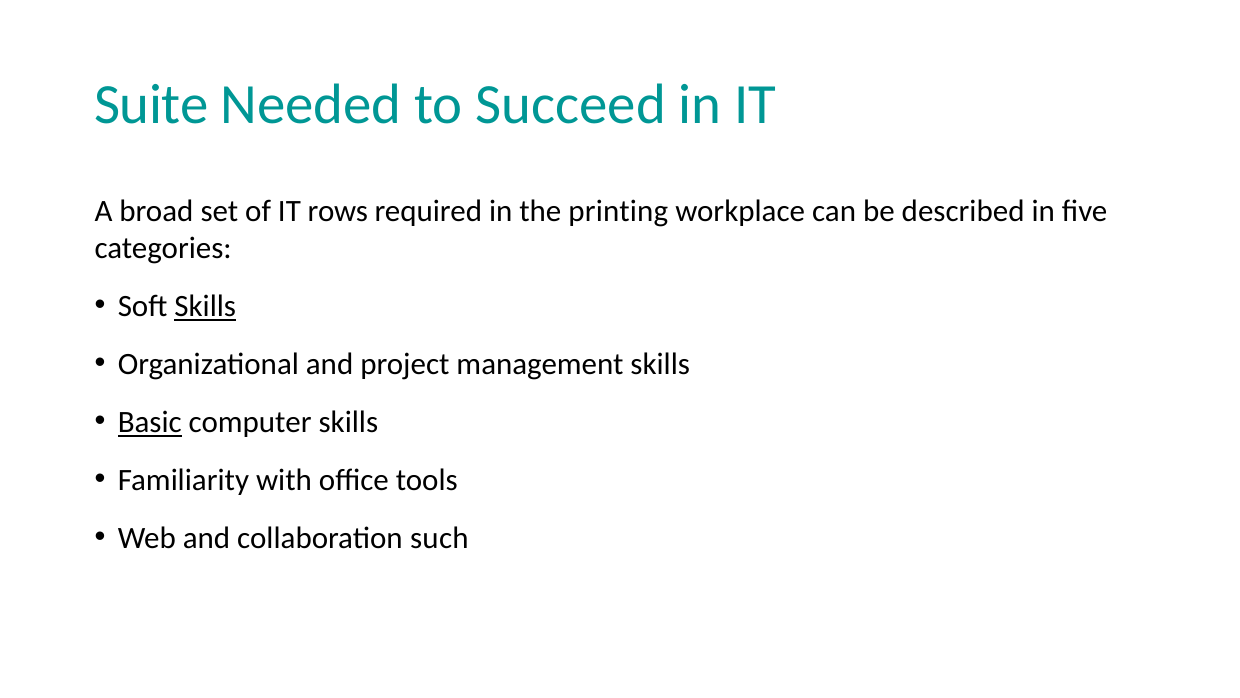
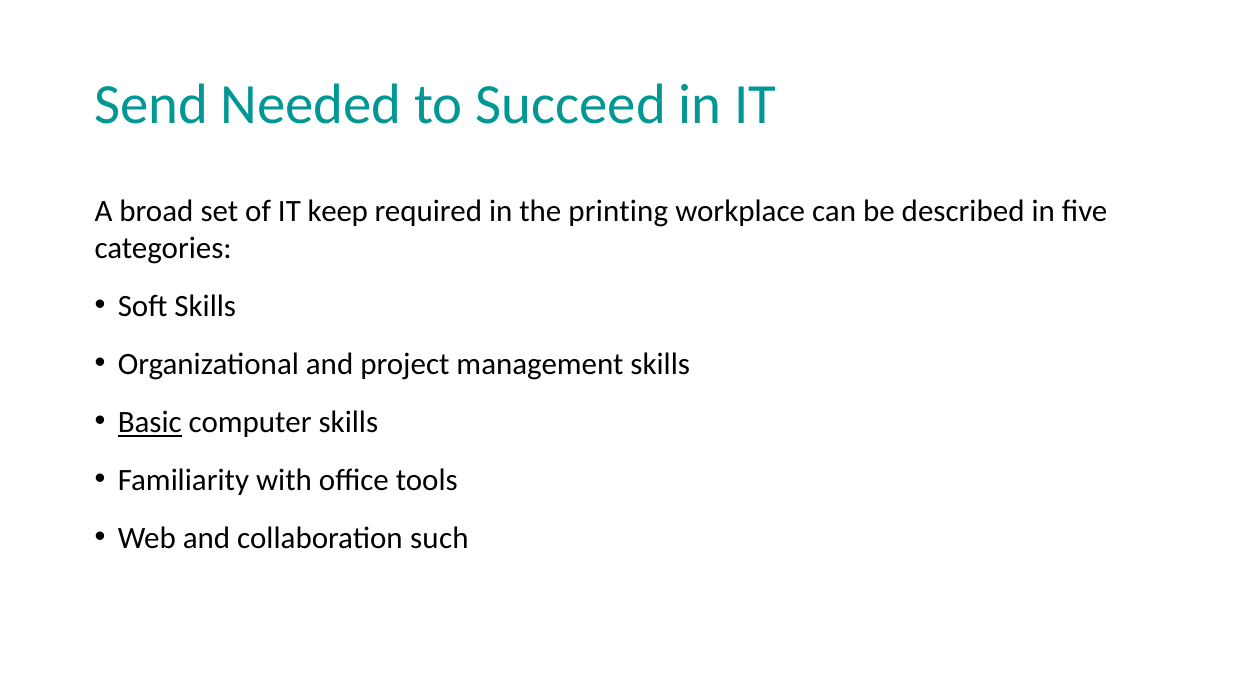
Suite: Suite -> Send
rows: rows -> keep
Skills at (205, 306) underline: present -> none
